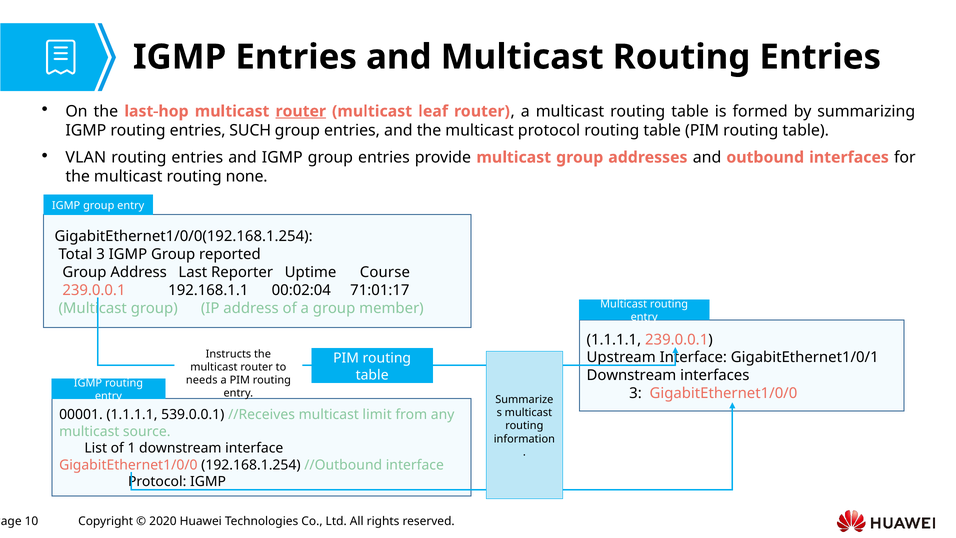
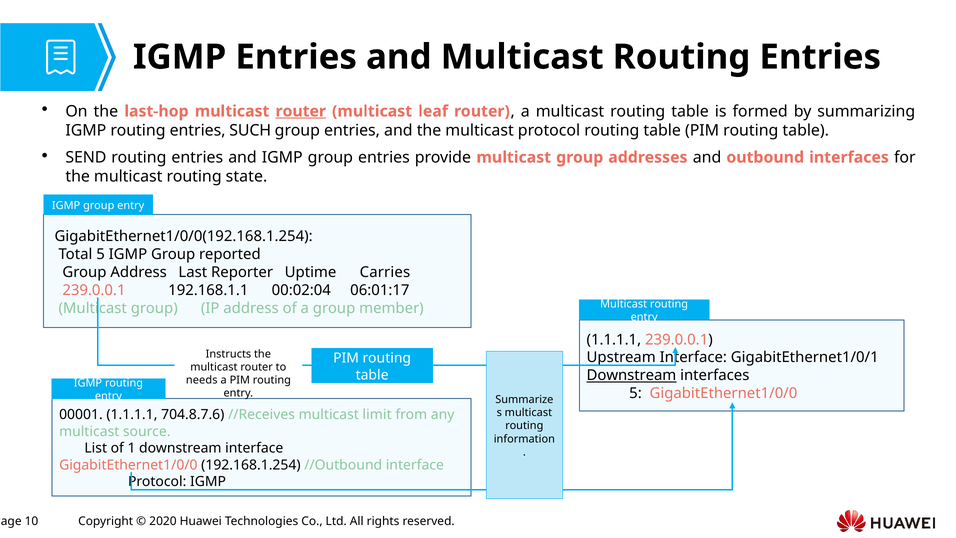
VLAN: VLAN -> SEND
none: none -> state
Total 3: 3 -> 5
Course: Course -> Carries
71:01:17: 71:01:17 -> 06:01:17
Downstream at (631, 375) underline: none -> present
3 at (635, 393): 3 -> 5
539.0.0.1: 539.0.0.1 -> 704.8.7.6
